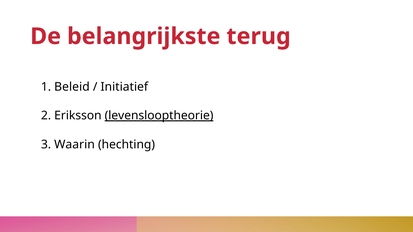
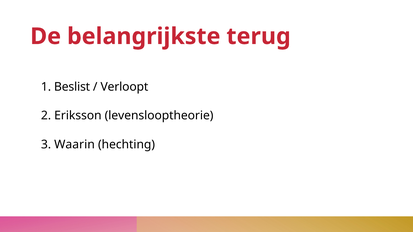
Beleid: Beleid -> Beslist
Initiatief: Initiatief -> Verloopt
levenslooptheorie underline: present -> none
